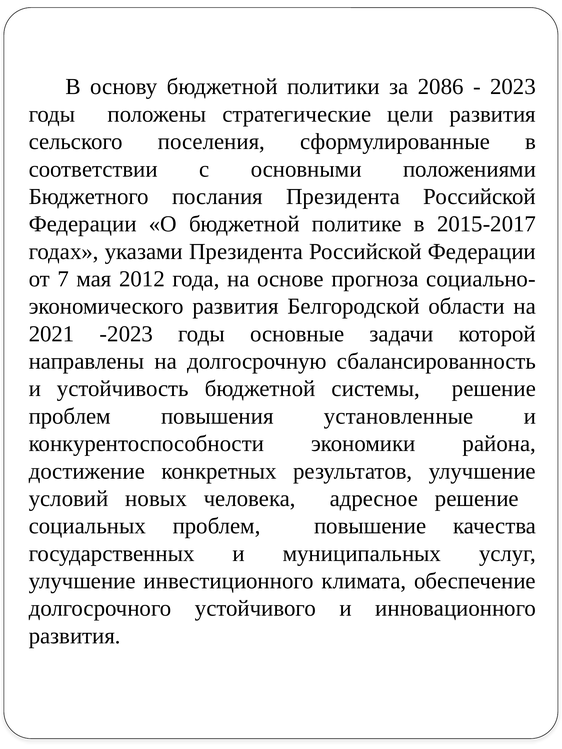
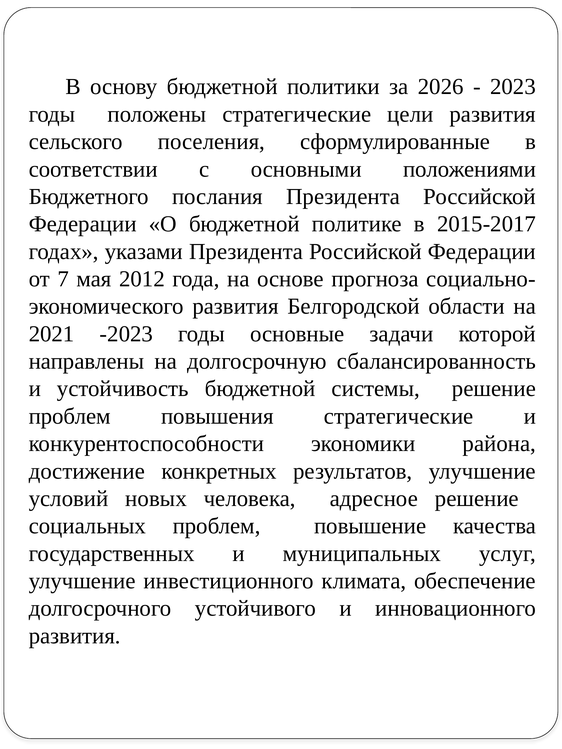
2086: 2086 -> 2026
повышения установленные: установленные -> стратегические
